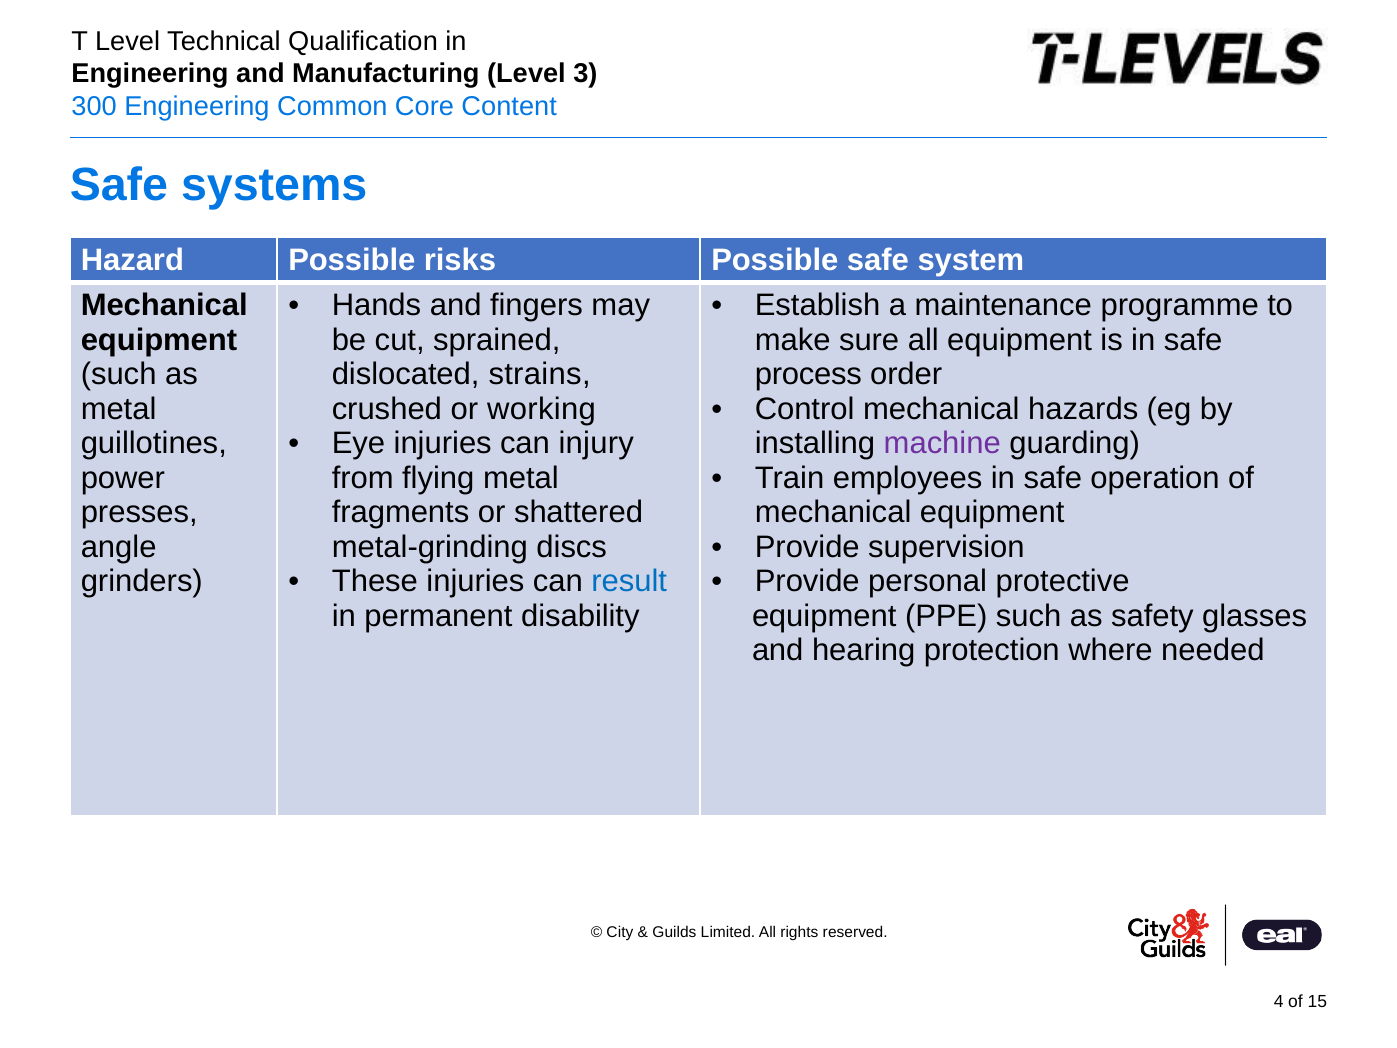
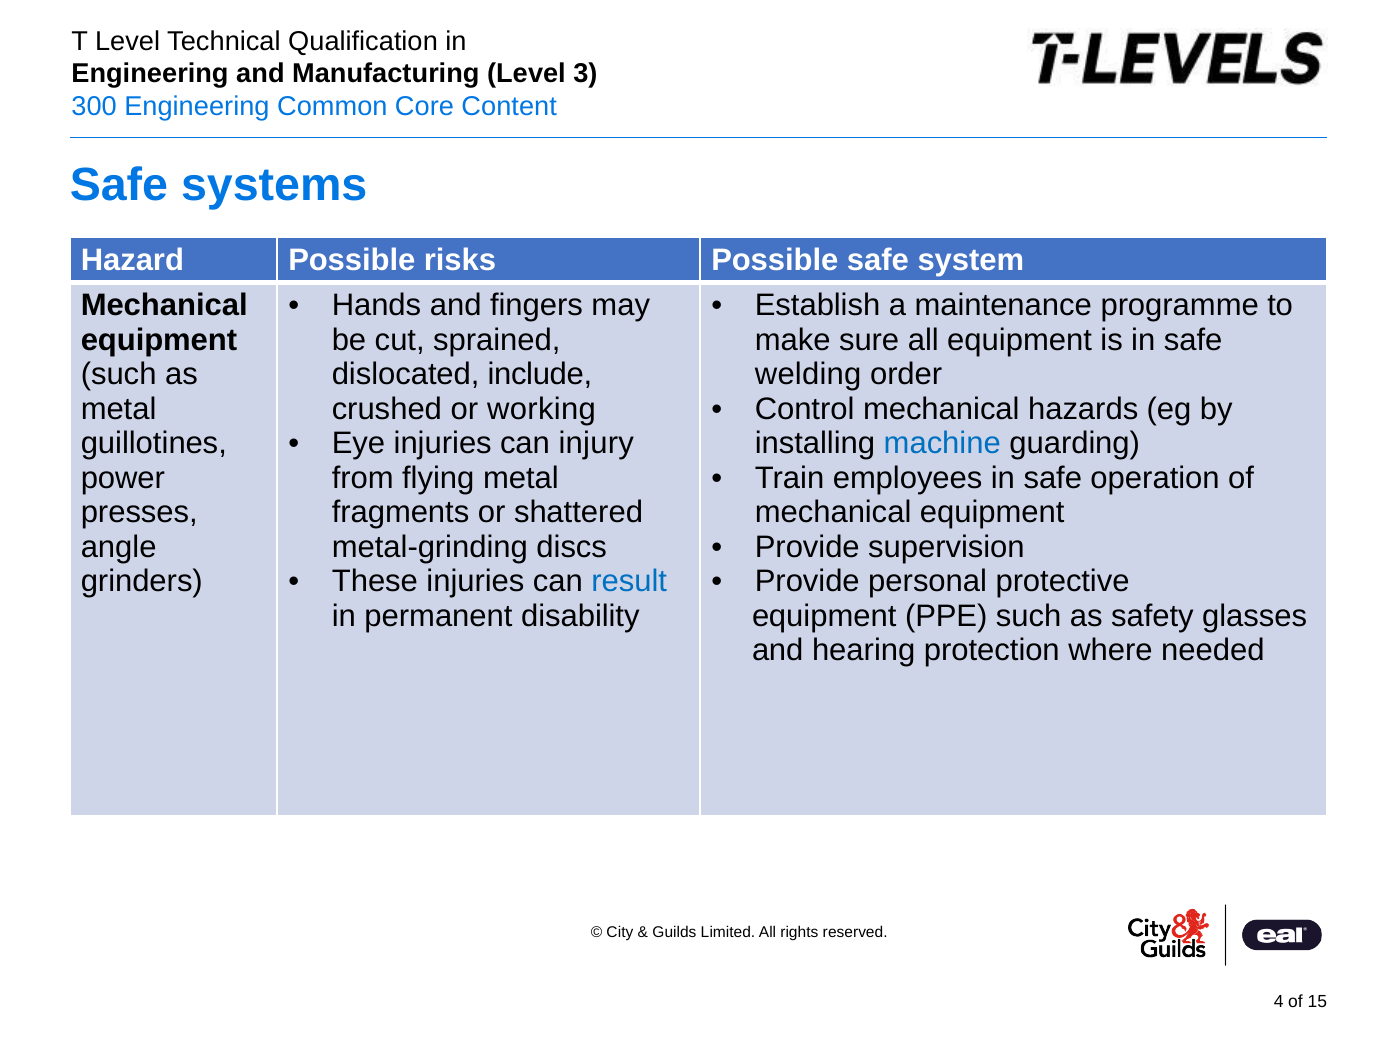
strains: strains -> include
process: process -> welding
machine colour: purple -> blue
